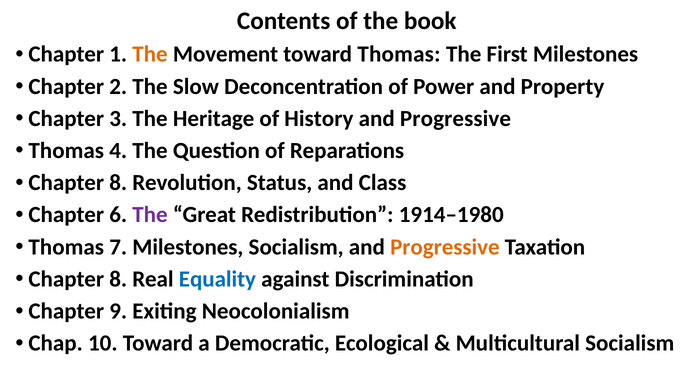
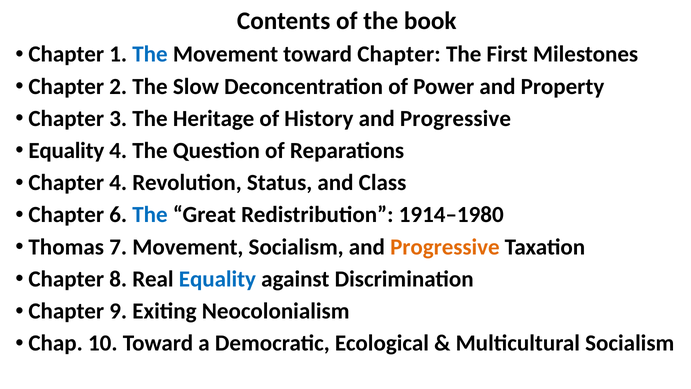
The at (150, 54) colour: orange -> blue
toward Thomas: Thomas -> Chapter
Thomas at (66, 151): Thomas -> Equality
8 at (118, 183): 8 -> 4
The at (150, 215) colour: purple -> blue
7 Milestones: Milestones -> Movement
